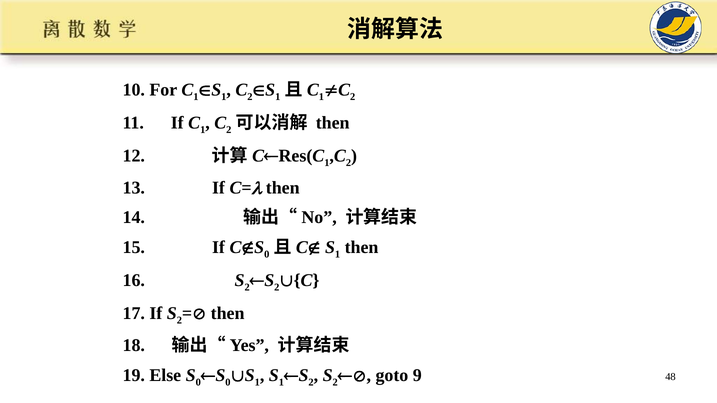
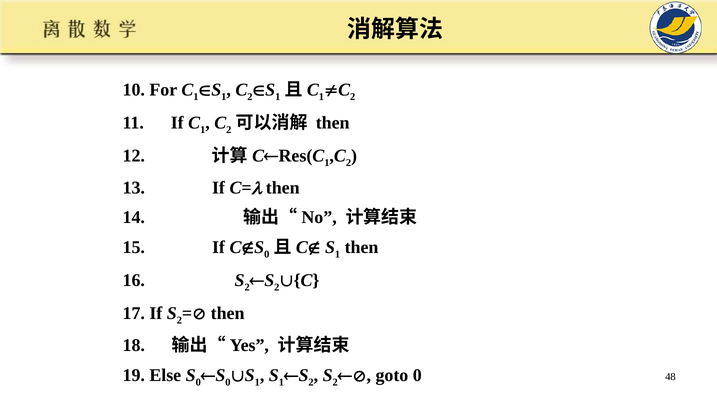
goto 9: 9 -> 0
